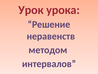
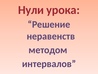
Урок: Урок -> Нули
